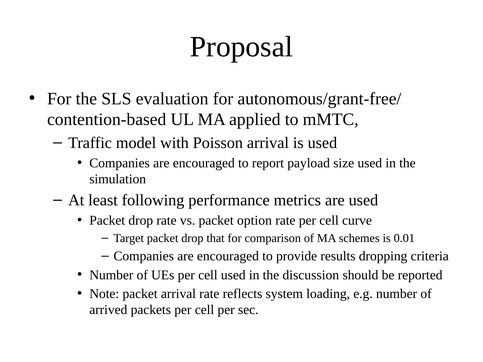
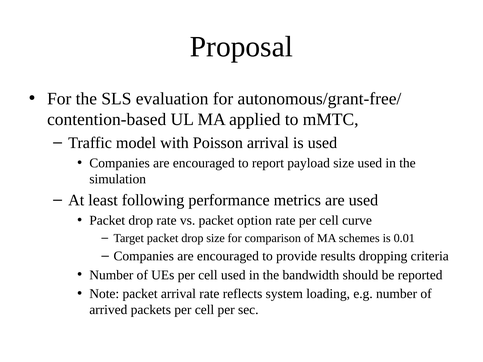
drop that: that -> size
discussion: discussion -> bandwidth
